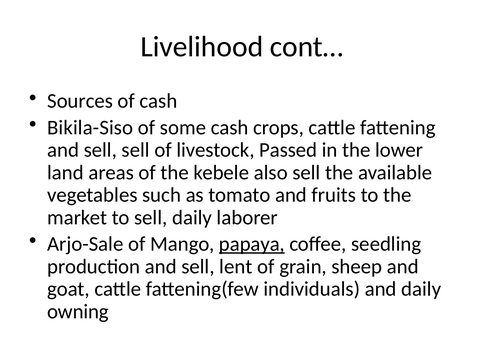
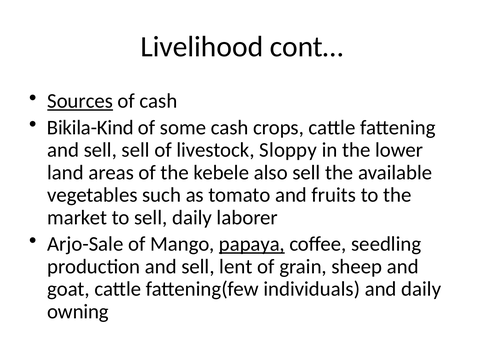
Sources underline: none -> present
Bikila-Siso: Bikila-Siso -> Bikila-Kind
Passed: Passed -> Sloppy
